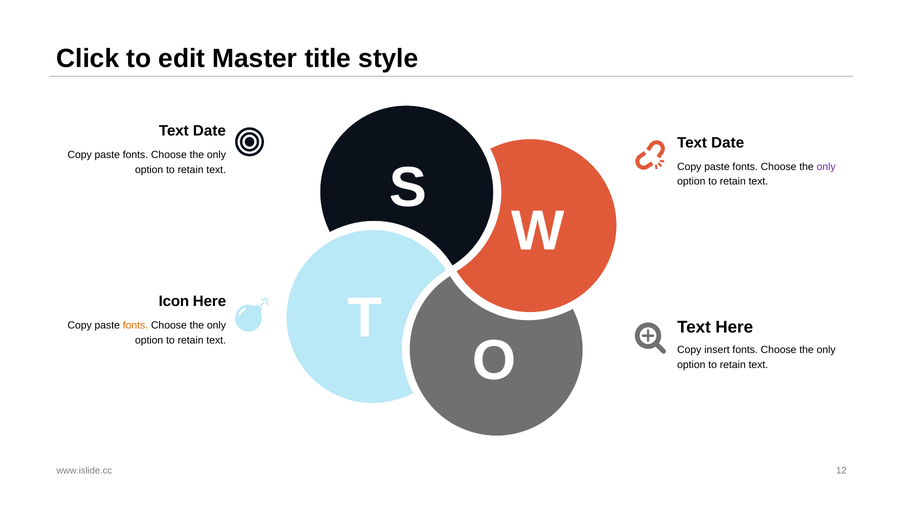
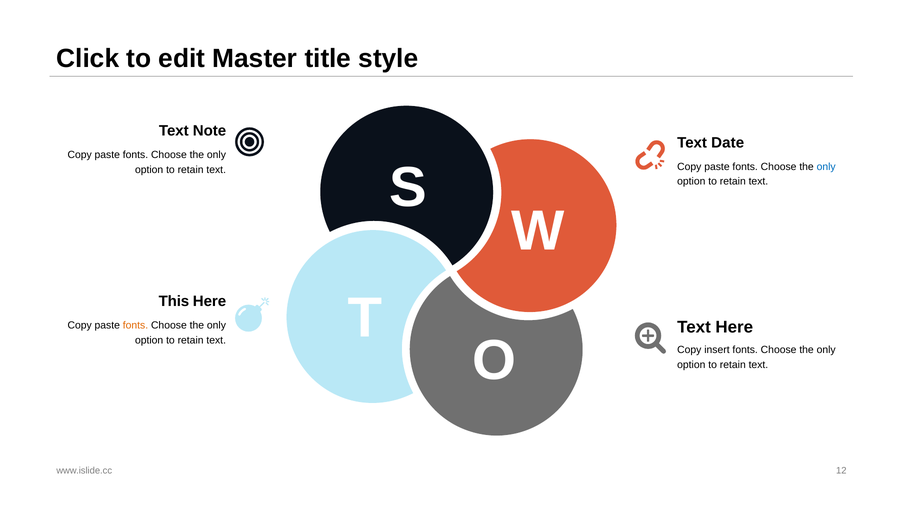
Date at (209, 131): Date -> Note
only at (826, 167) colour: purple -> blue
Icon: Icon -> This
